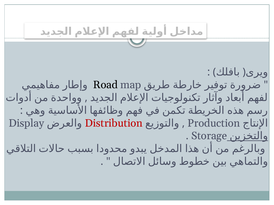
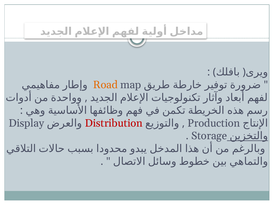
Road colour: black -> orange
